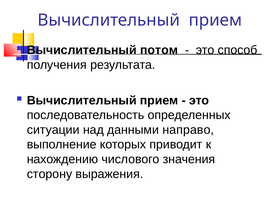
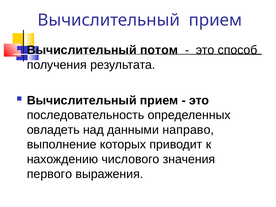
ситуации: ситуации -> овладеть
сторону: сторону -> первого
